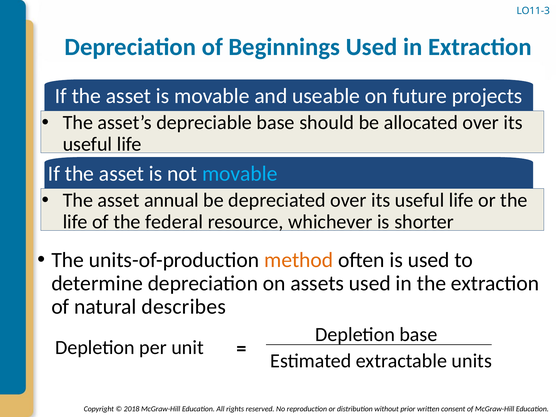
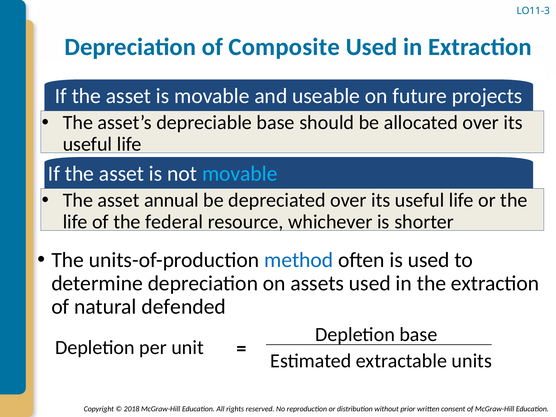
Beginnings: Beginnings -> Composite
method colour: orange -> blue
describes: describes -> defended
